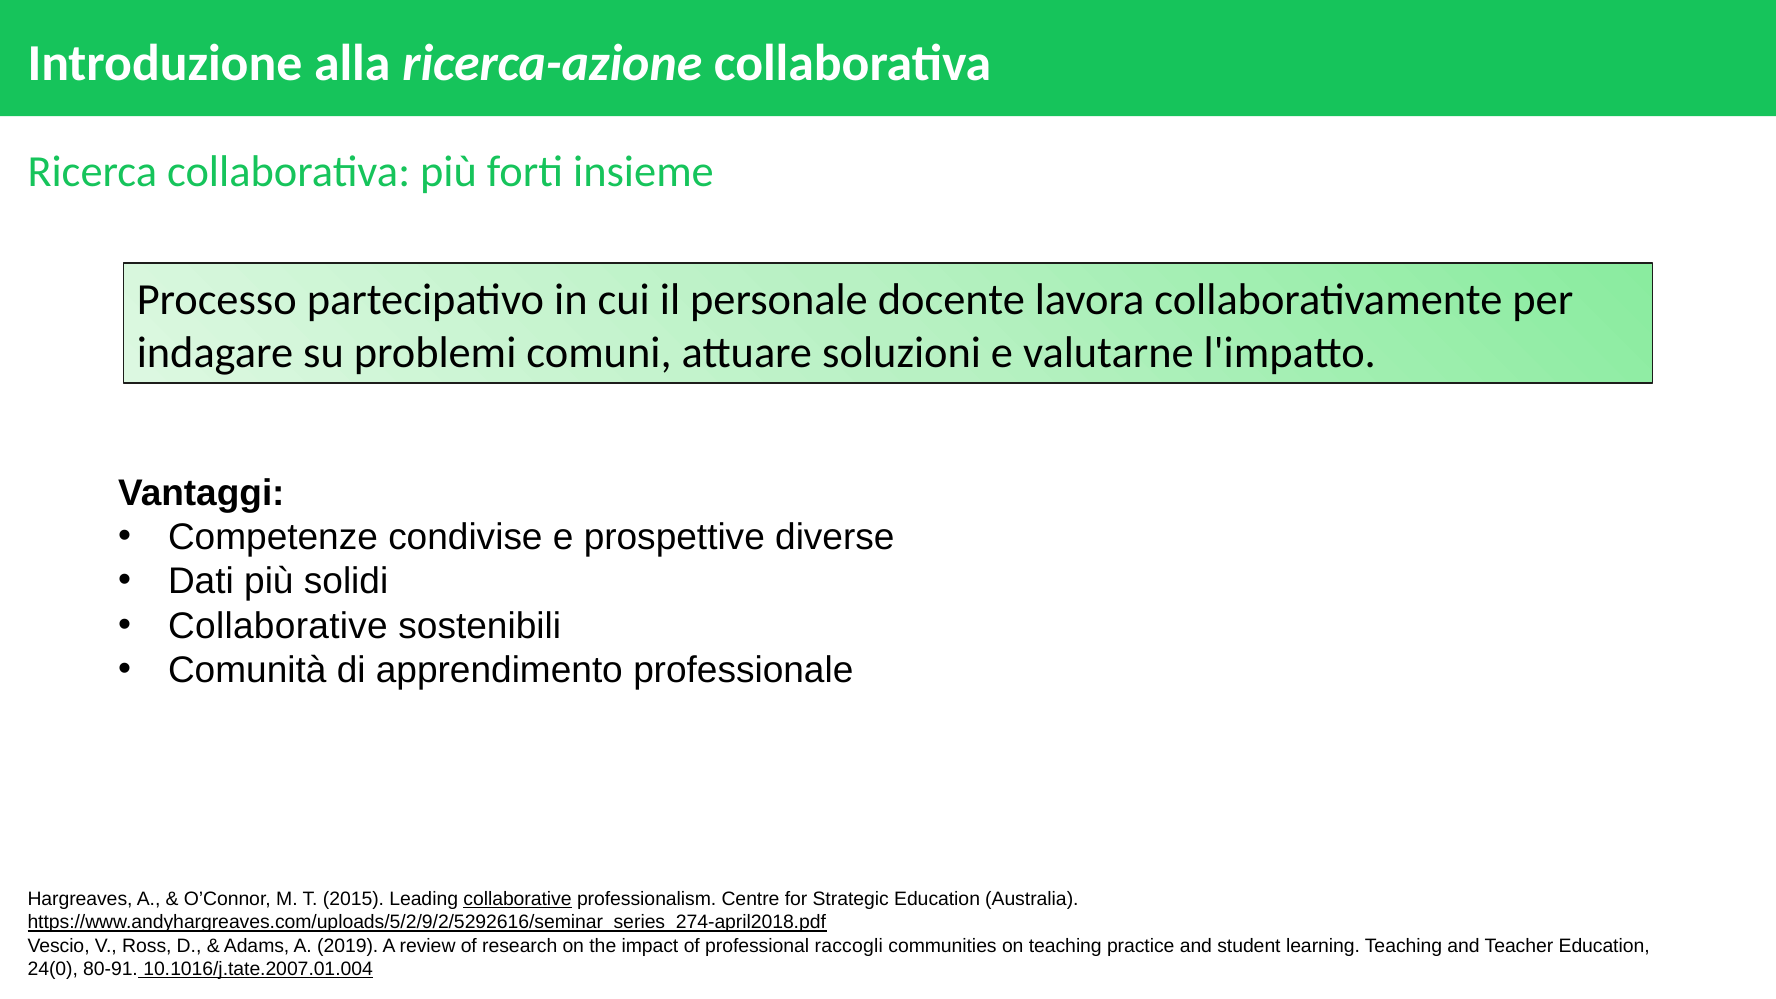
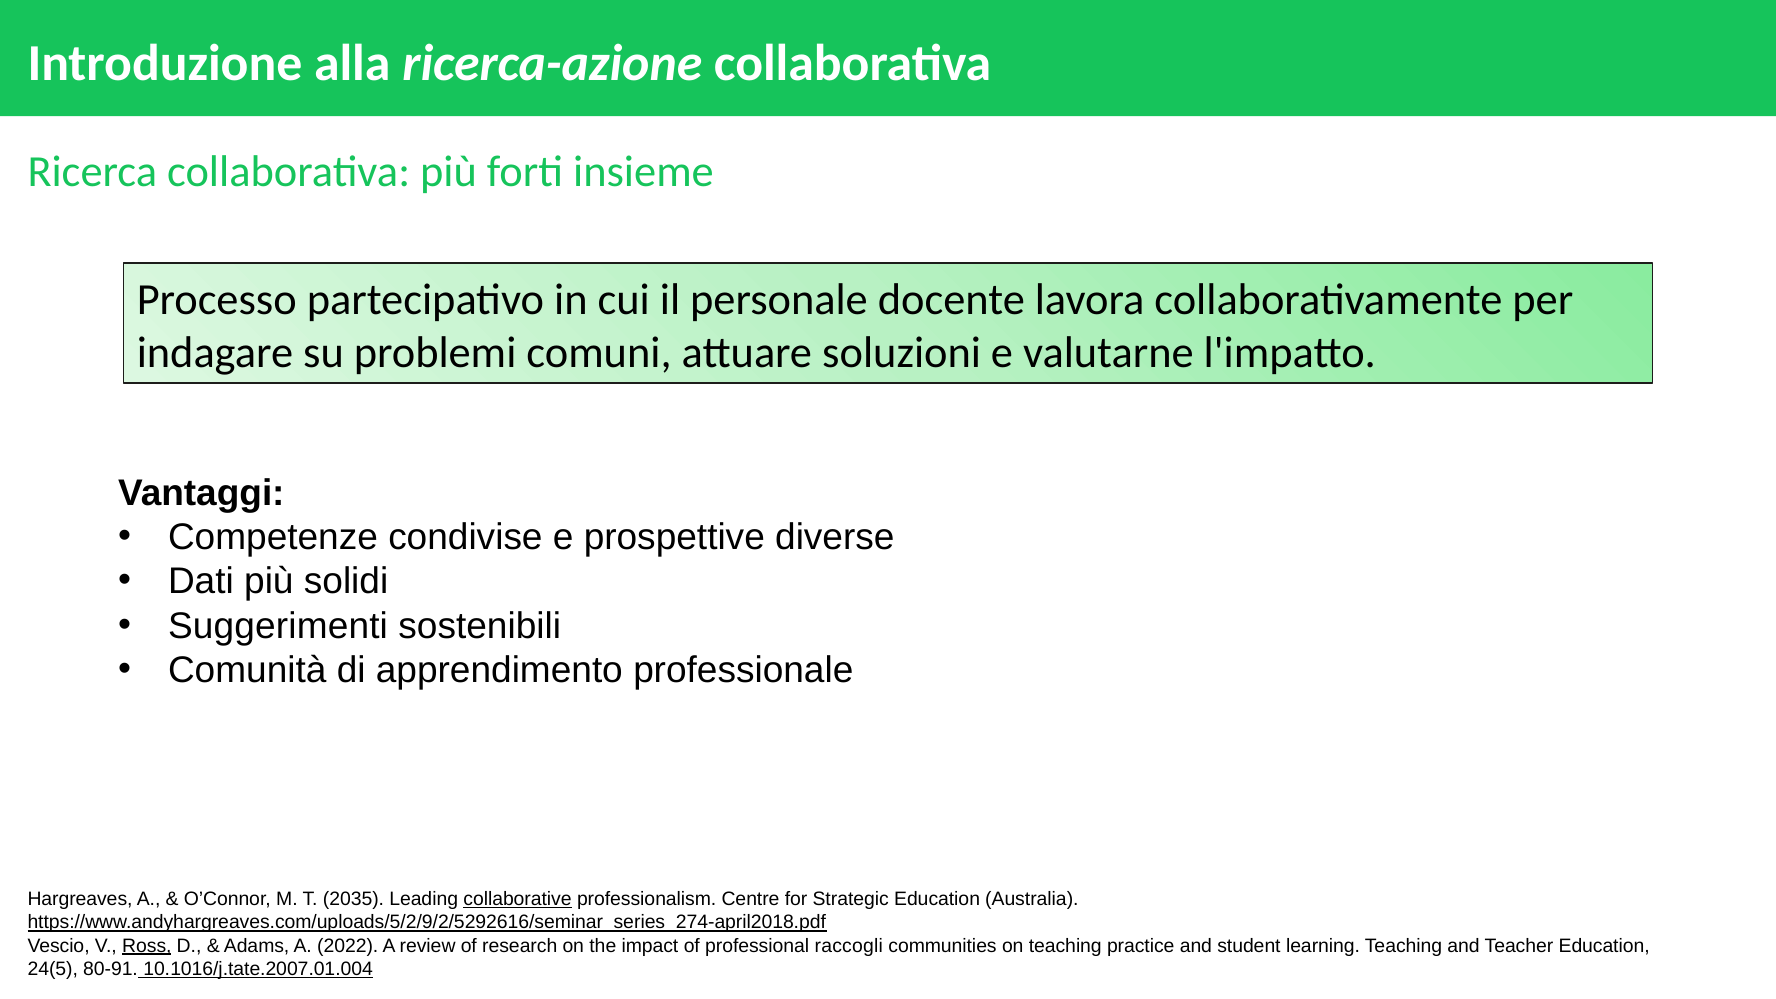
Collaborative at (278, 626): Collaborative -> Suggerimenti
2015: 2015 -> 2035
Ross underline: none -> present
2019: 2019 -> 2022
24(0: 24(0 -> 24(5
